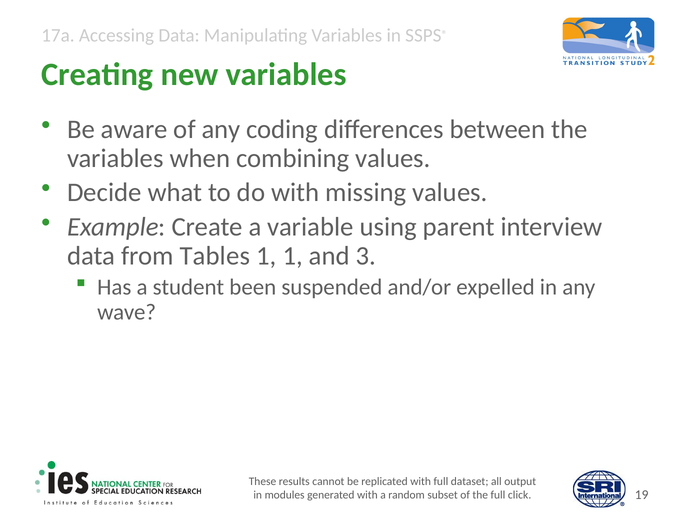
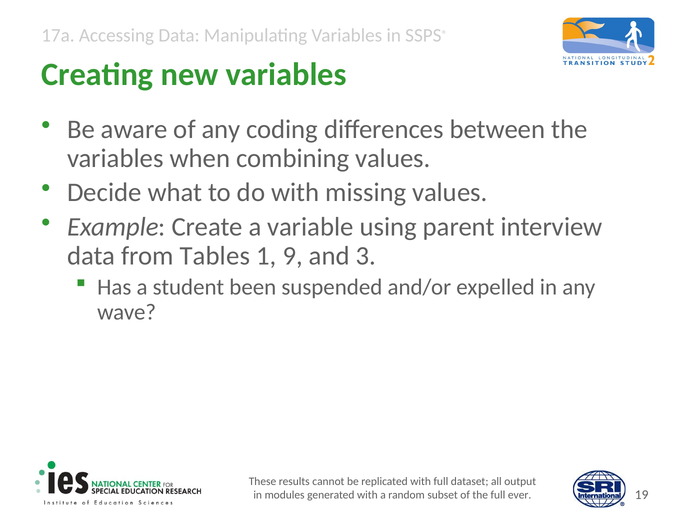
1 1: 1 -> 9
click: click -> ever
